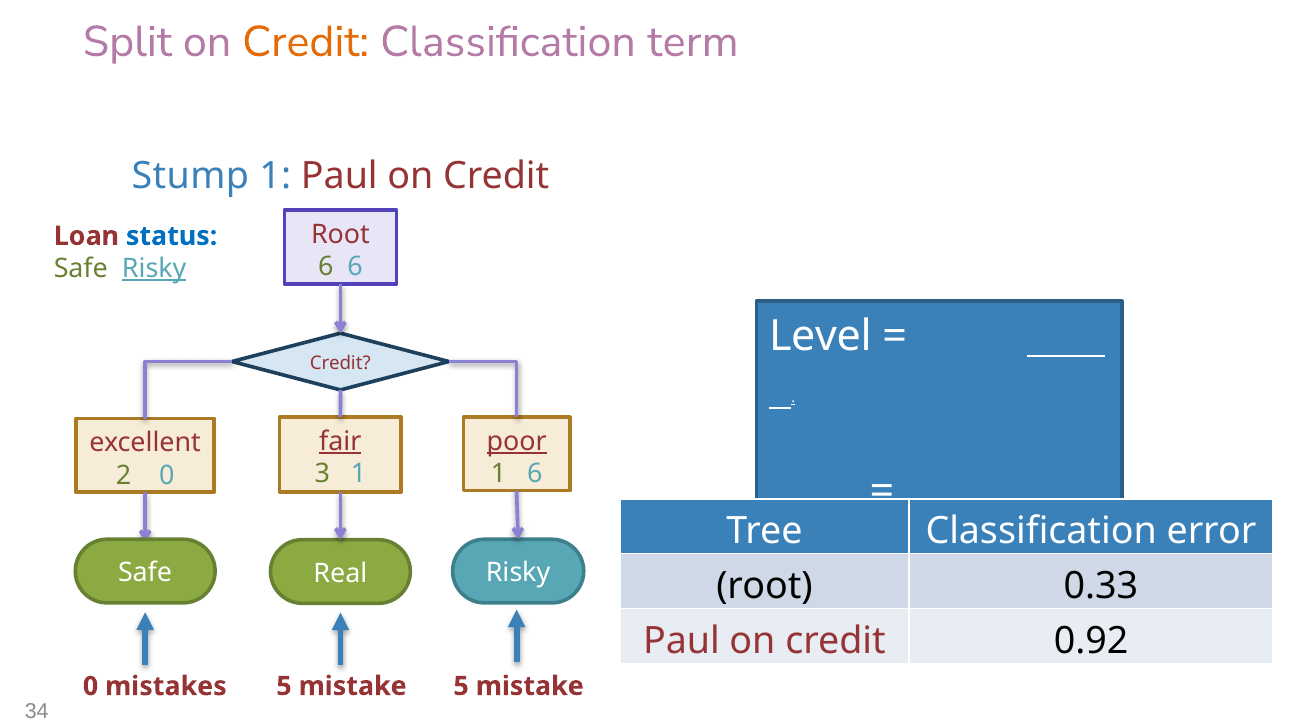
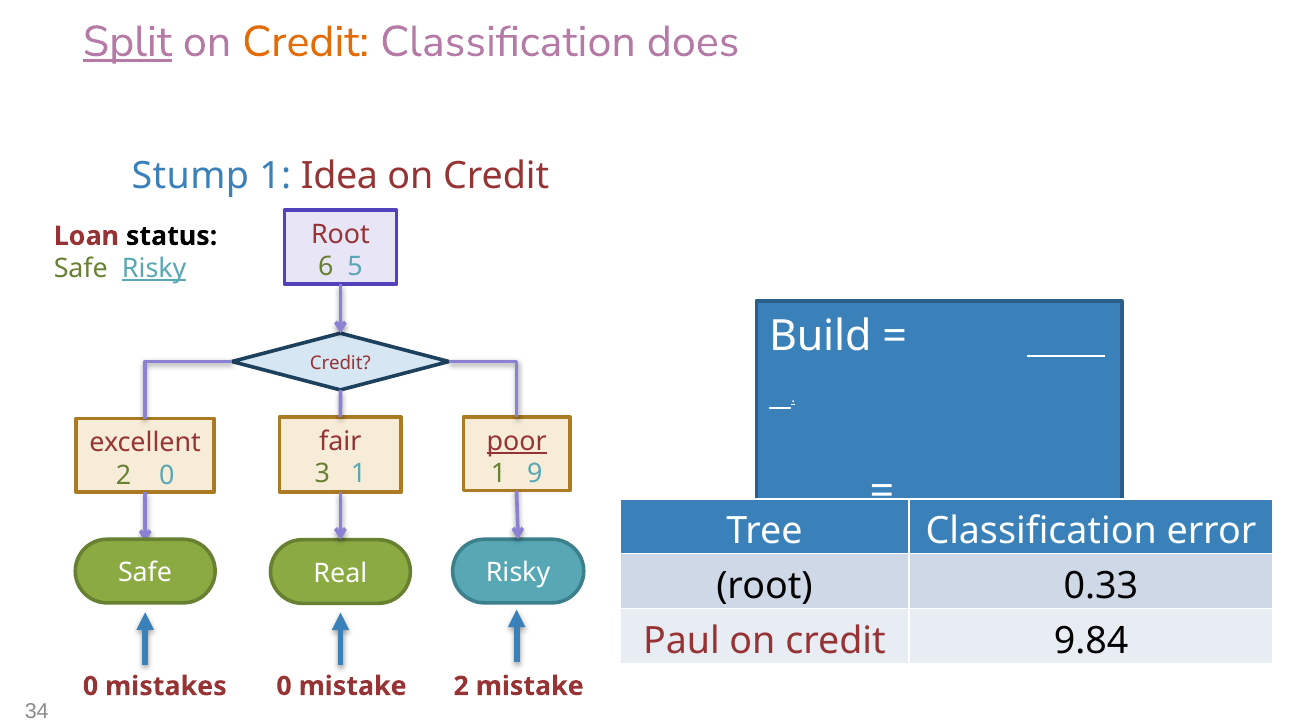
Split underline: none -> present
term: term -> does
1 Paul: Paul -> Idea
status colour: blue -> black
6 6: 6 -> 5
Level: Level -> Build
fair underline: present -> none
1 6: 6 -> 9
0.92: 0.92 -> 9.84
mistakes 5: 5 -> 0
mistake 5: 5 -> 2
